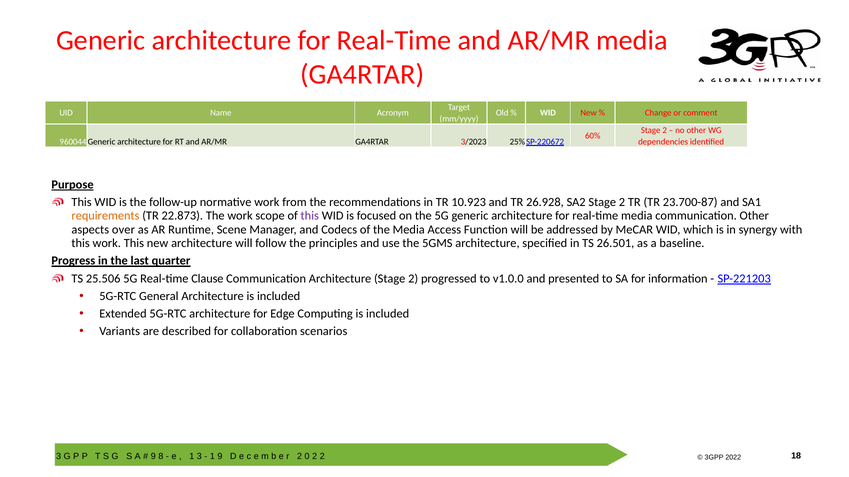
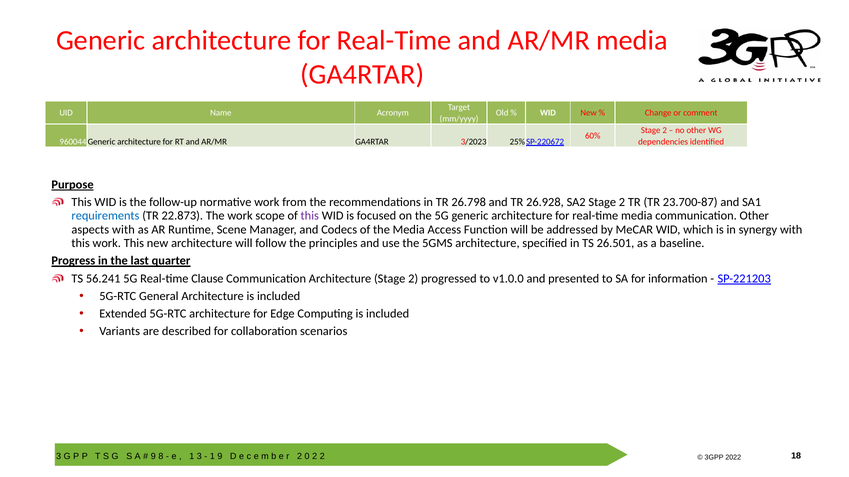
10.923: 10.923 -> 26.798
requirements colour: orange -> blue
aspects over: over -> with
25.506: 25.506 -> 56.241
